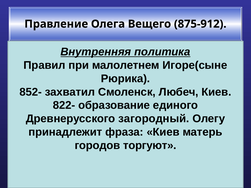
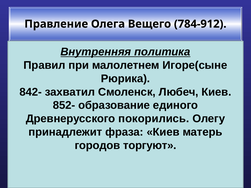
875-912: 875-912 -> 784-912
852-: 852- -> 842-
822-: 822- -> 852-
загородный: загородный -> покорились
